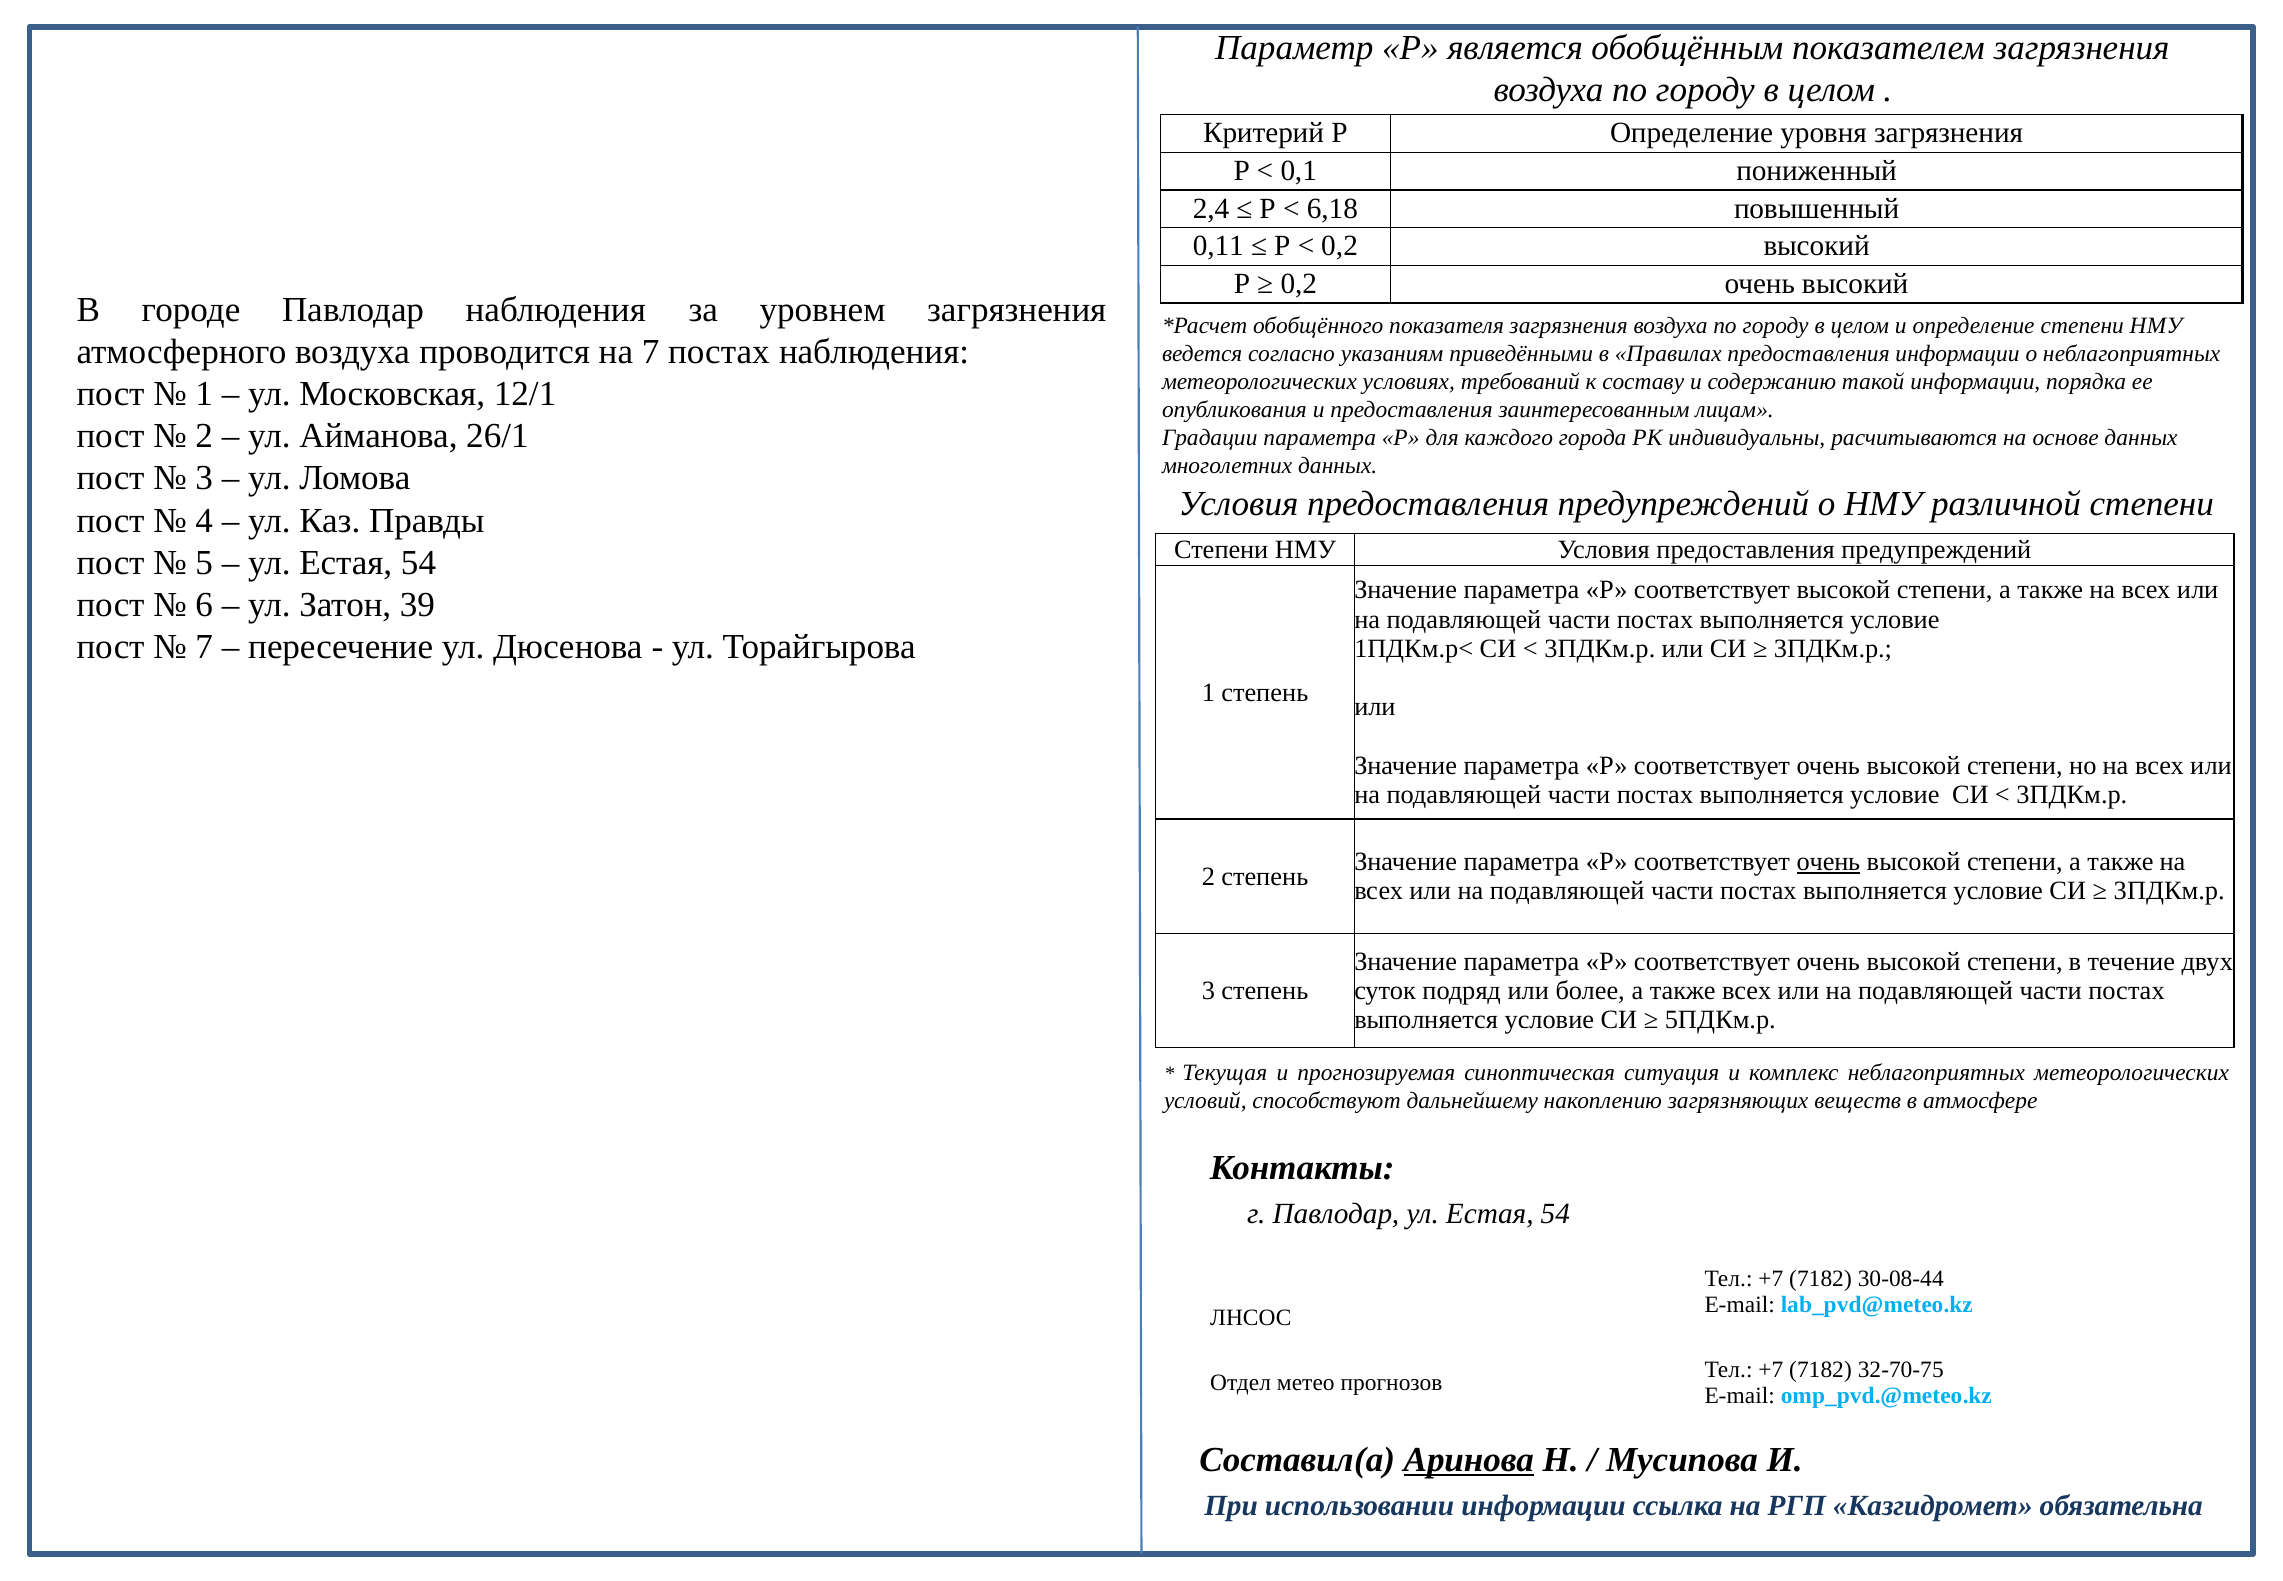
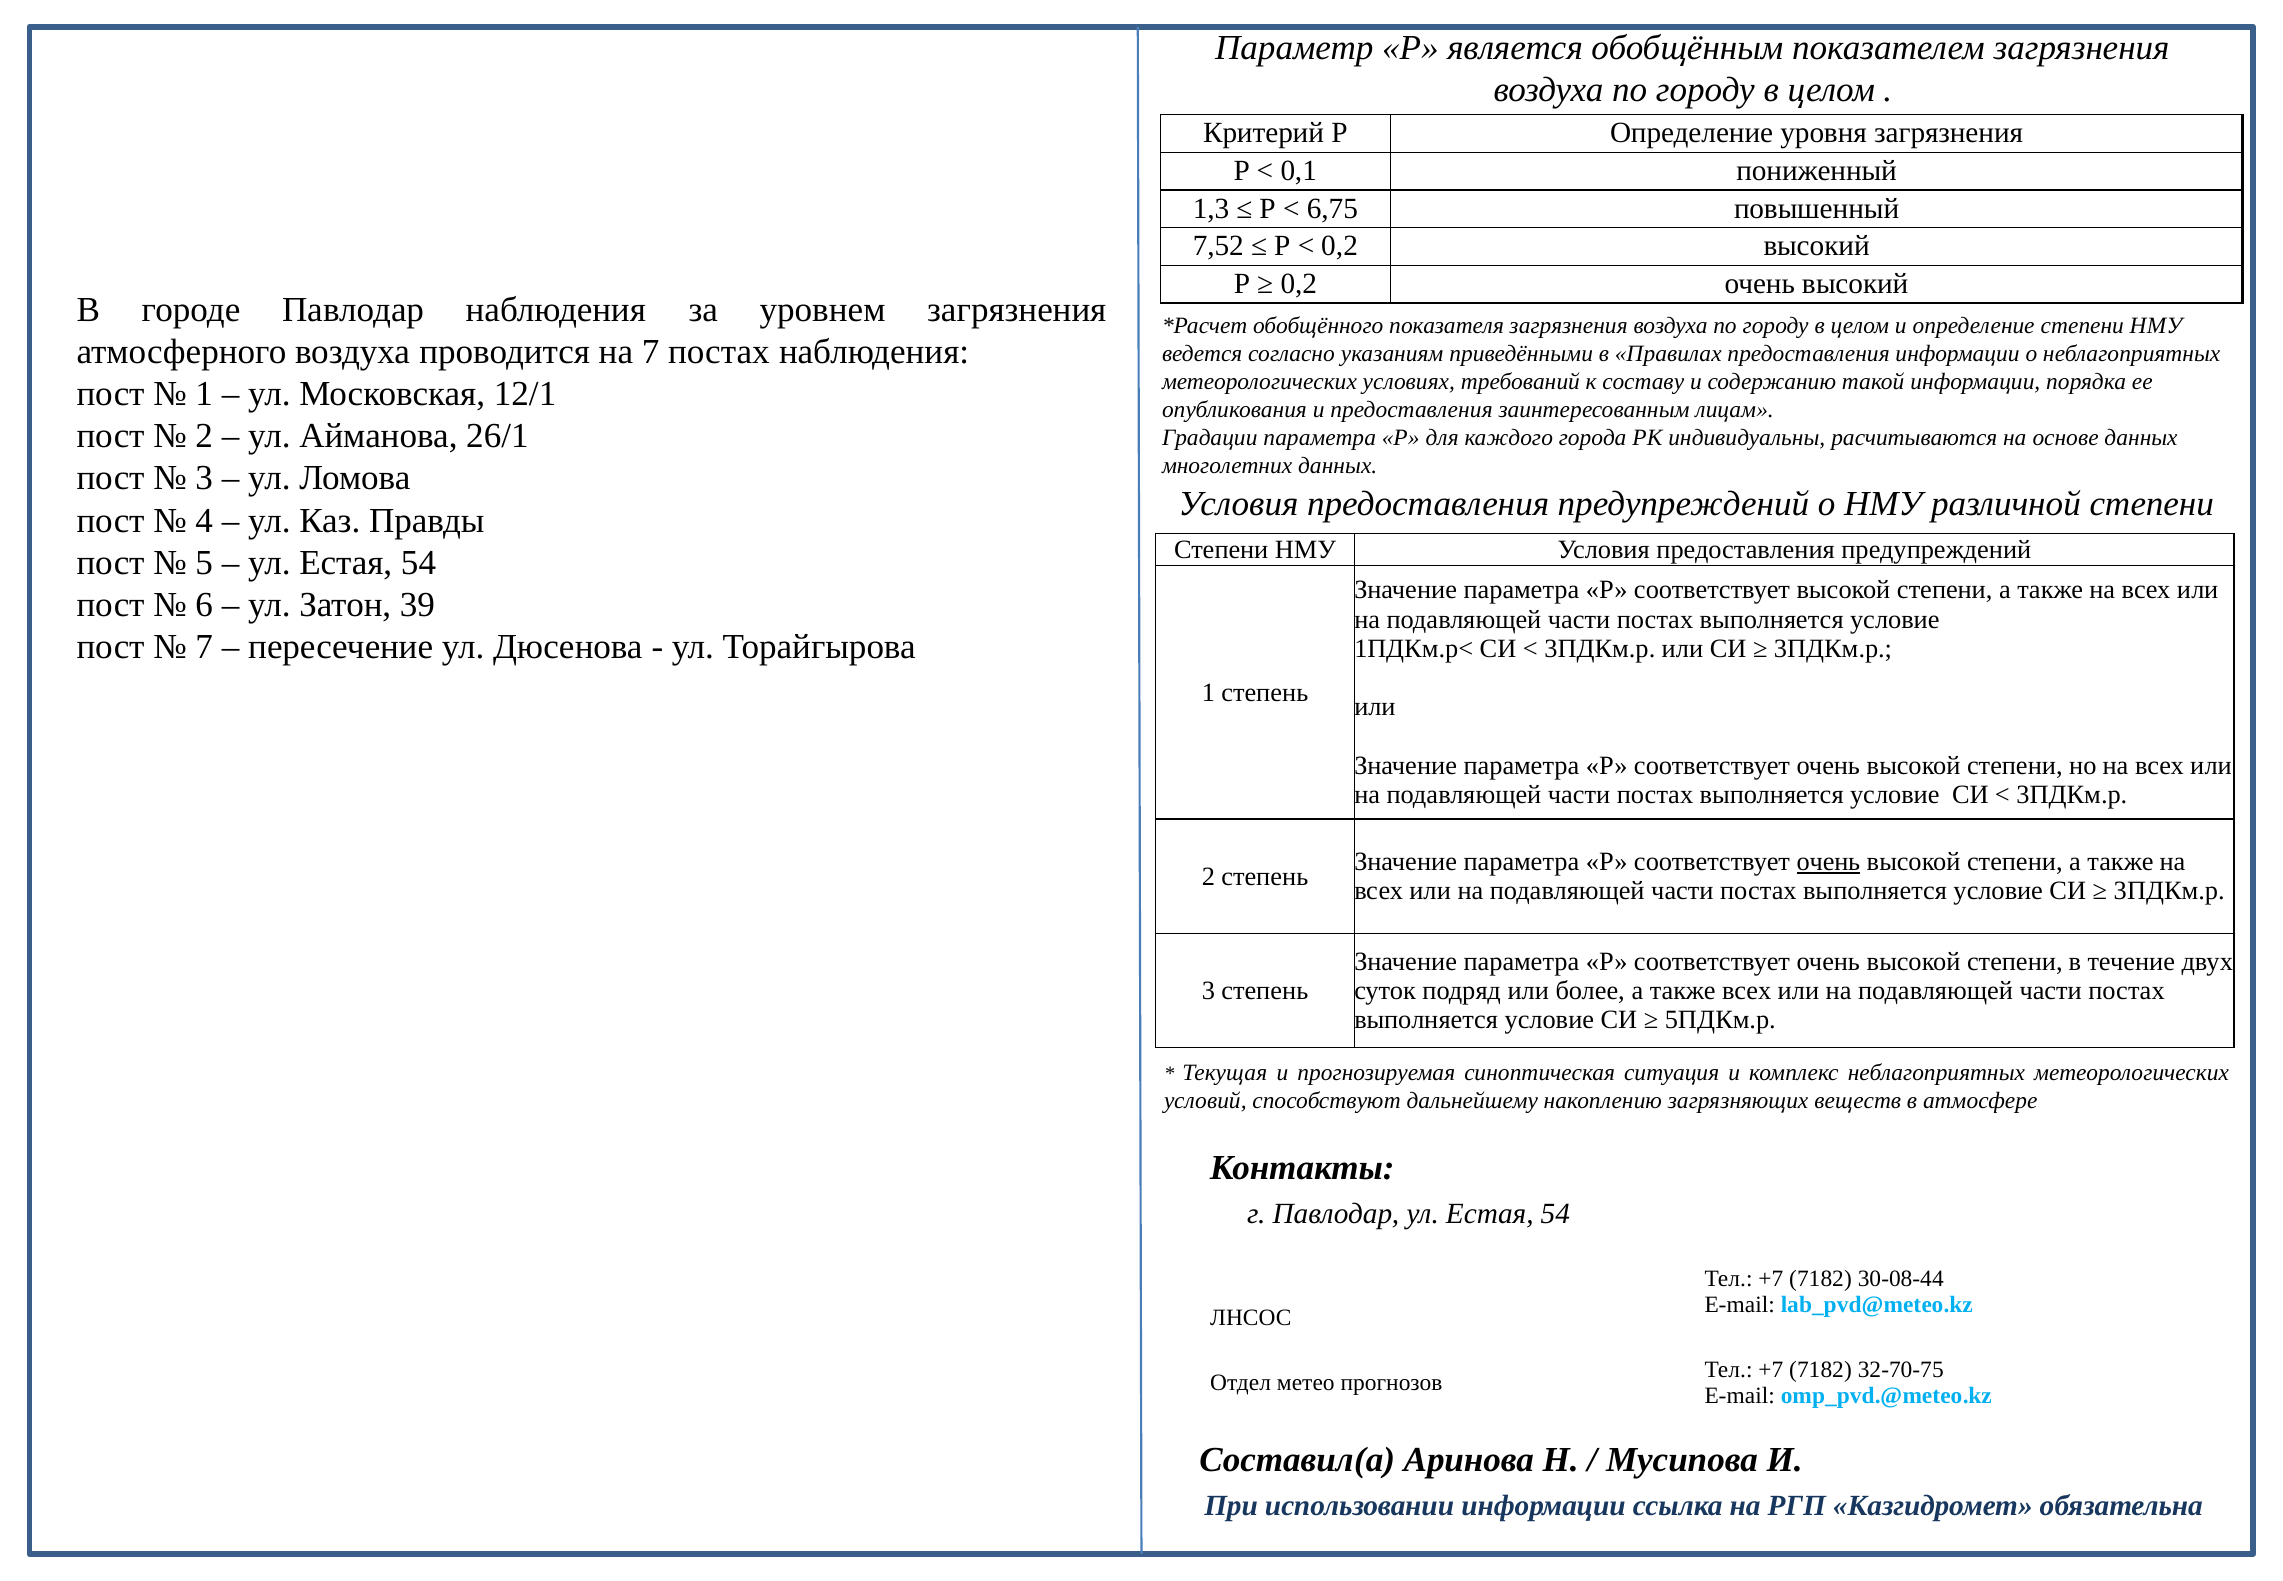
2,4: 2,4 -> 1,3
6,18: 6,18 -> 6,75
0,11: 0,11 -> 7,52
Аринова underline: present -> none
